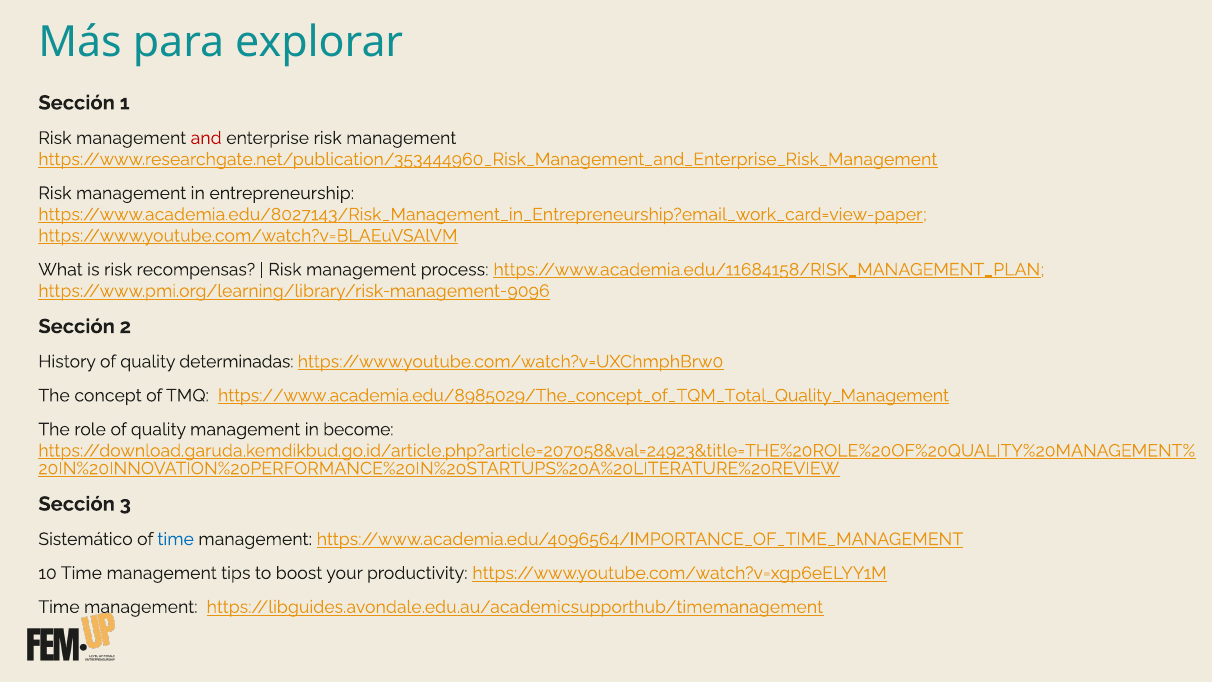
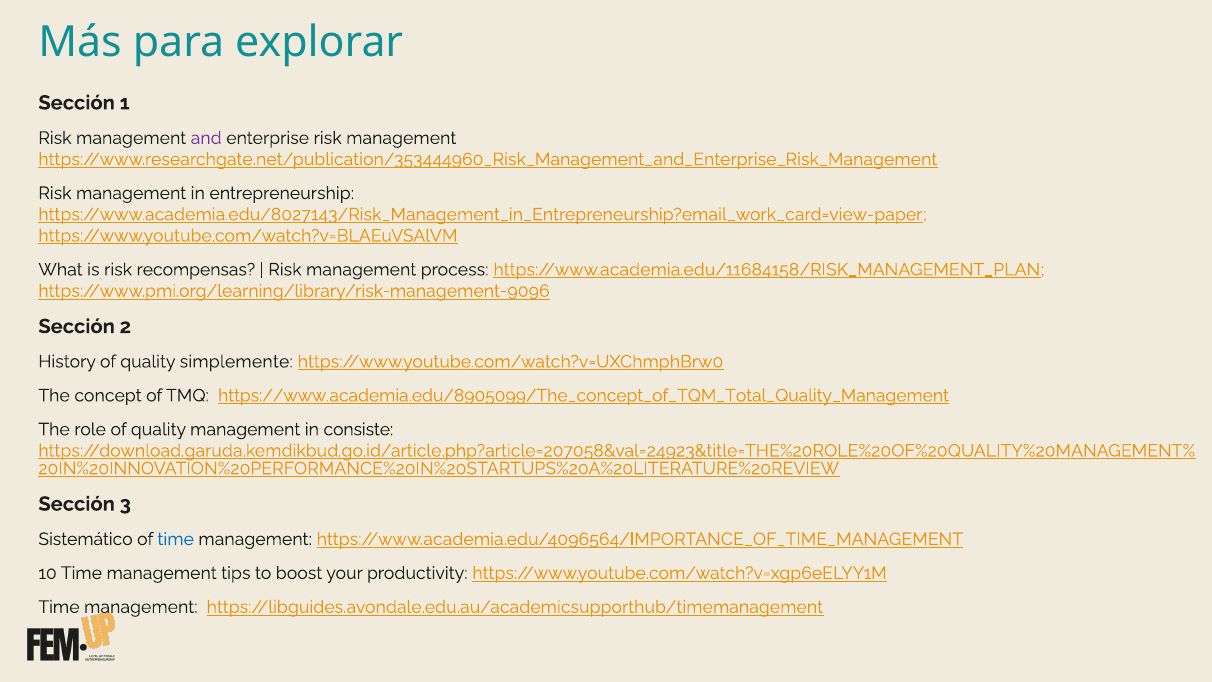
and colour: red -> purple
determinadas: determinadas -> simplemente
https://www.academia.edu/8985029/The_concept_of_TQM_Total_Quality_Management: https://www.academia.edu/8985029/The_concept_of_TQM_Total_Quality_Management -> https://www.academia.edu/8905099/The_concept_of_TQM_Total_Quality_Management
become: become -> consiste
